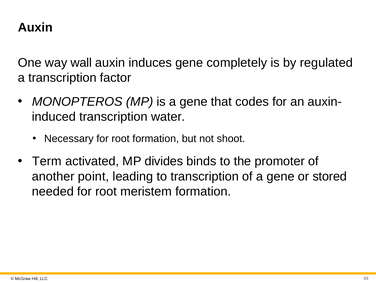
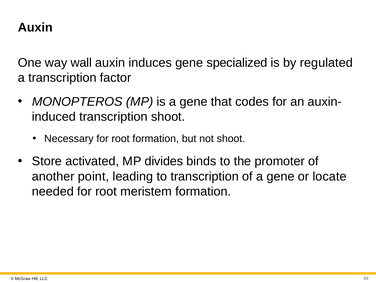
completely: completely -> specialized
transcription water: water -> shoot
Term: Term -> Store
stored: stored -> locate
